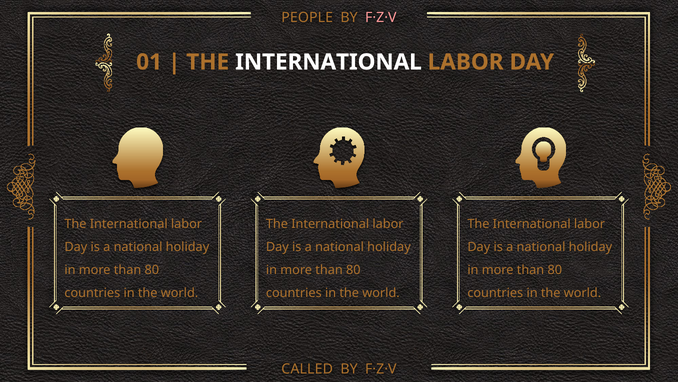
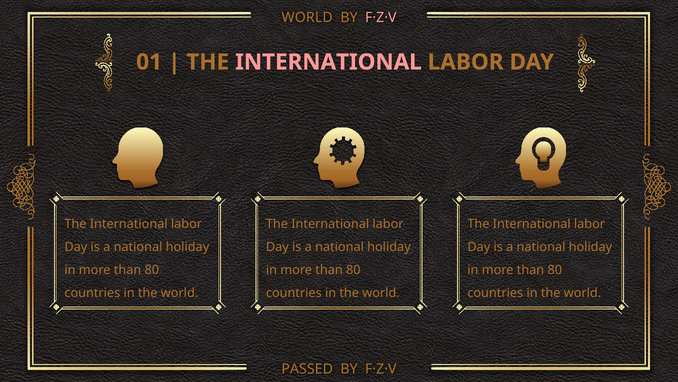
PEOPLE at (307, 17): PEOPLE -> WORLD
INTERNATIONAL at (328, 62) colour: white -> pink
CALLED: CALLED -> PASSED
